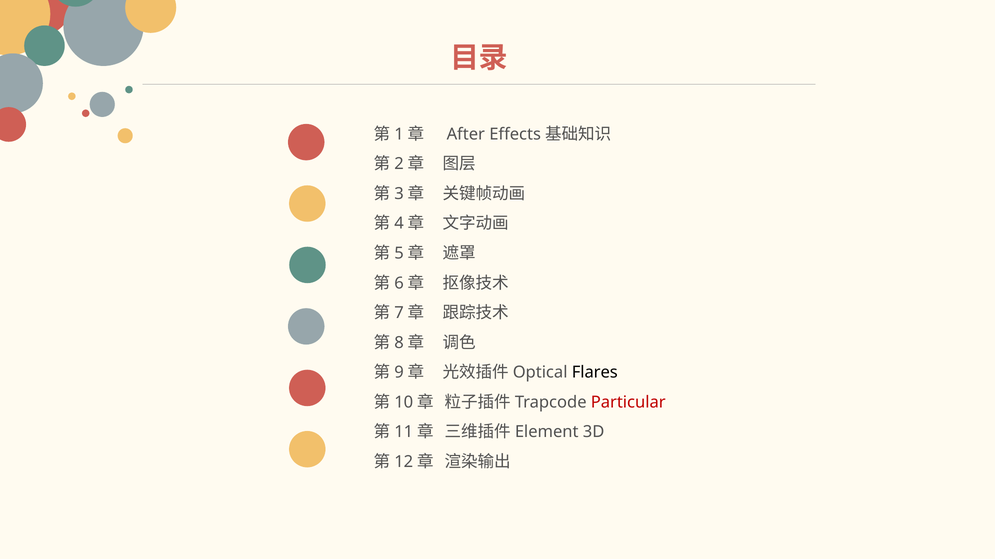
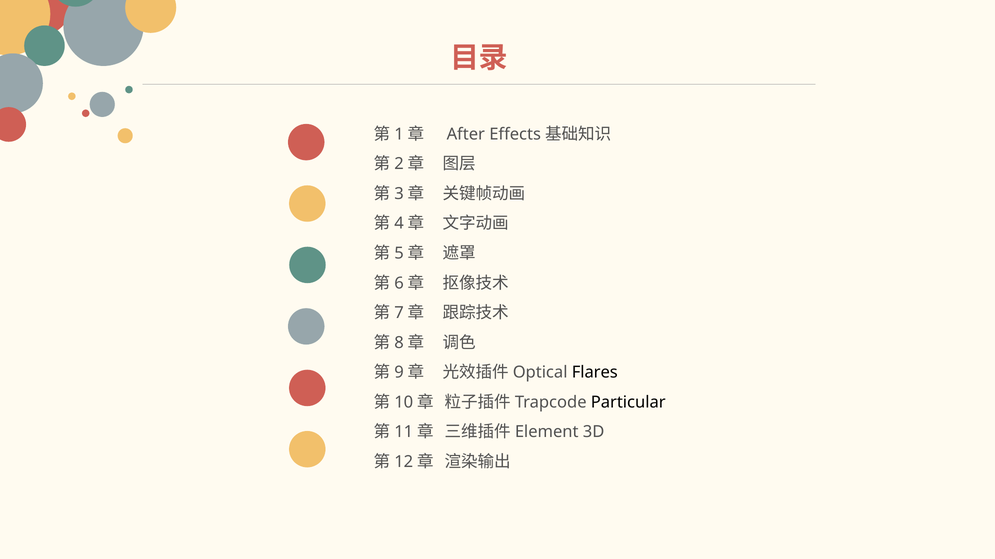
Particular colour: red -> black
